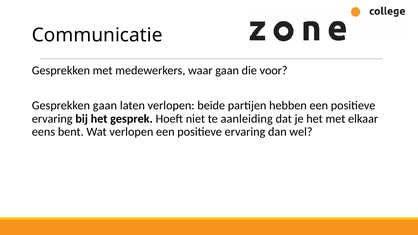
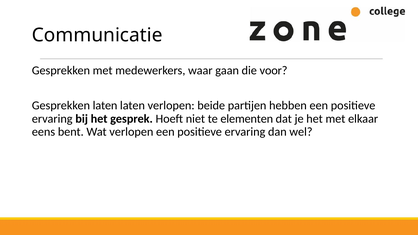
Gesprekken gaan: gaan -> laten
aanleiding: aanleiding -> elementen
